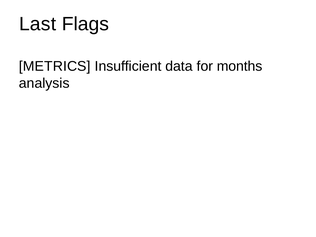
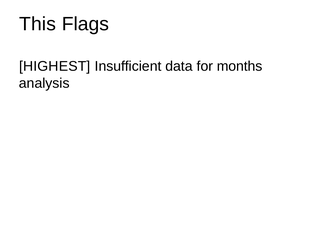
Last: Last -> This
METRICS: METRICS -> HIGHEST
